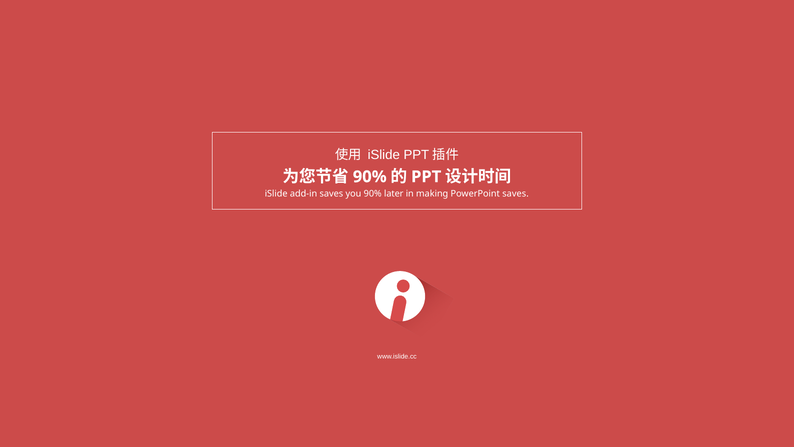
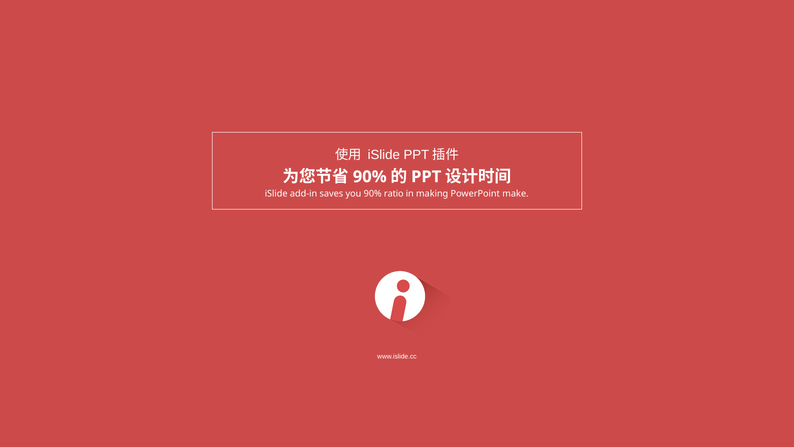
later: later -> ratio
PowerPoint saves: saves -> make
